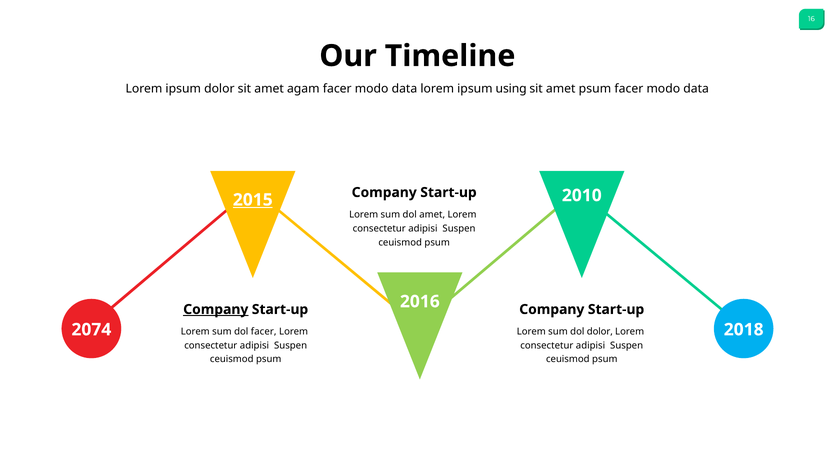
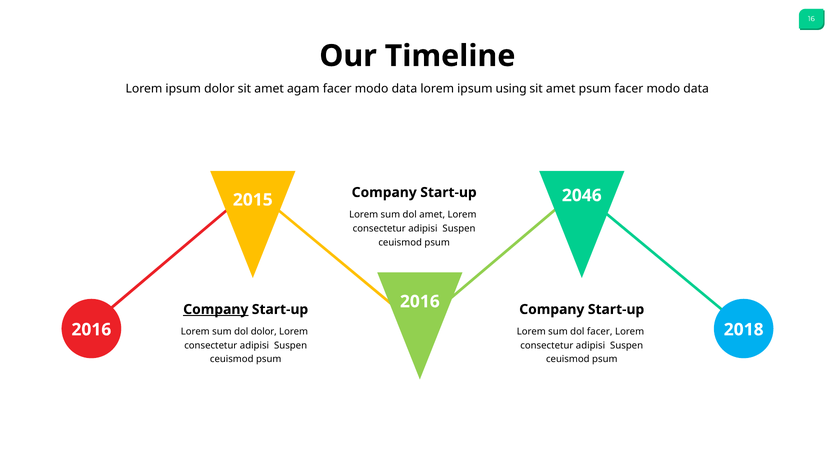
2010: 2010 -> 2046
2015 underline: present -> none
2074 at (91, 330): 2074 -> 2016
dol facer: facer -> dolor
dol dolor: dolor -> facer
